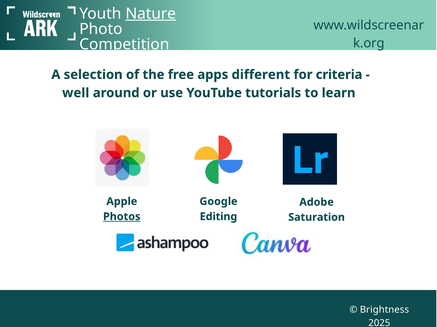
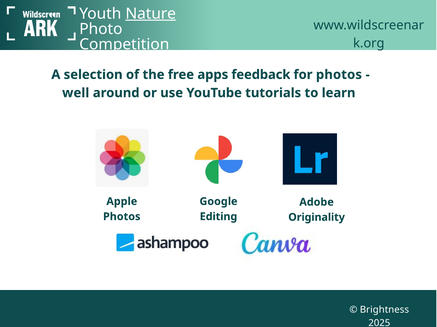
different: different -> feedback
for criteria: criteria -> photos
Photos at (122, 217) underline: present -> none
Saturation: Saturation -> Originality
